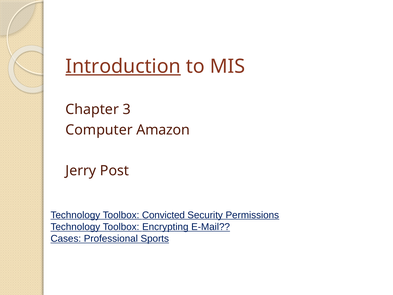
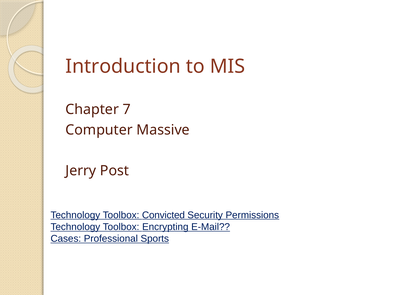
Introduction underline: present -> none
3: 3 -> 7
Amazon: Amazon -> Massive
